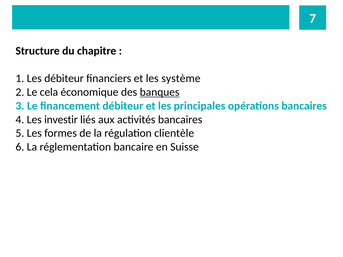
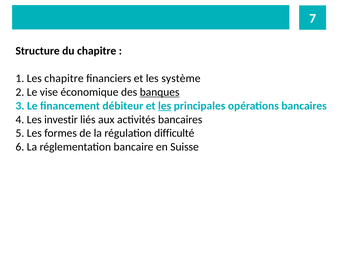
Les débiteur: débiteur -> chapitre
cela: cela -> vise
les at (165, 106) underline: none -> present
clientèle: clientèle -> difficulté
